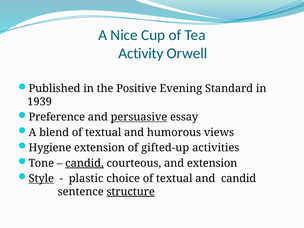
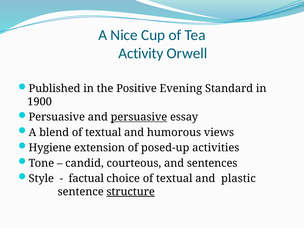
1939: 1939 -> 1900
Preference at (57, 117): Preference -> Persuasive
gifted-up: gifted-up -> posed-up
candid at (84, 163) underline: present -> none
and extension: extension -> sentences
Style underline: present -> none
plastic: plastic -> factual
and candid: candid -> plastic
